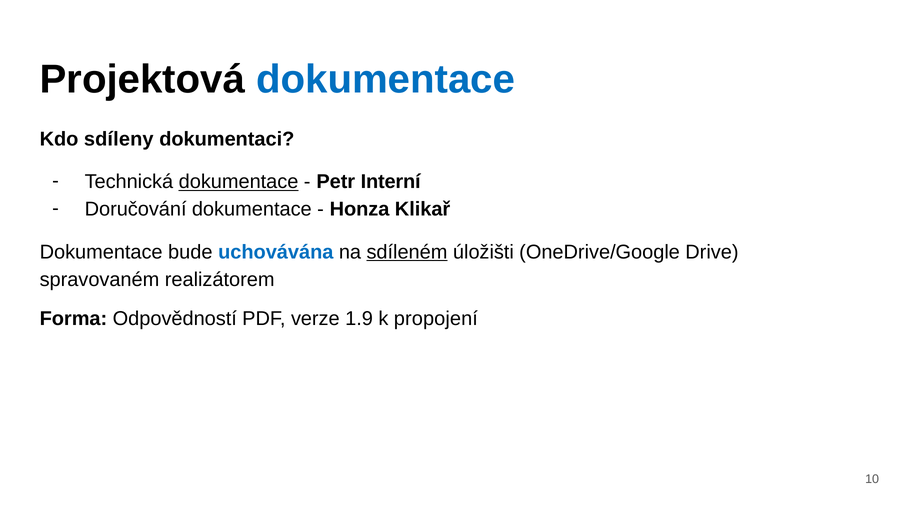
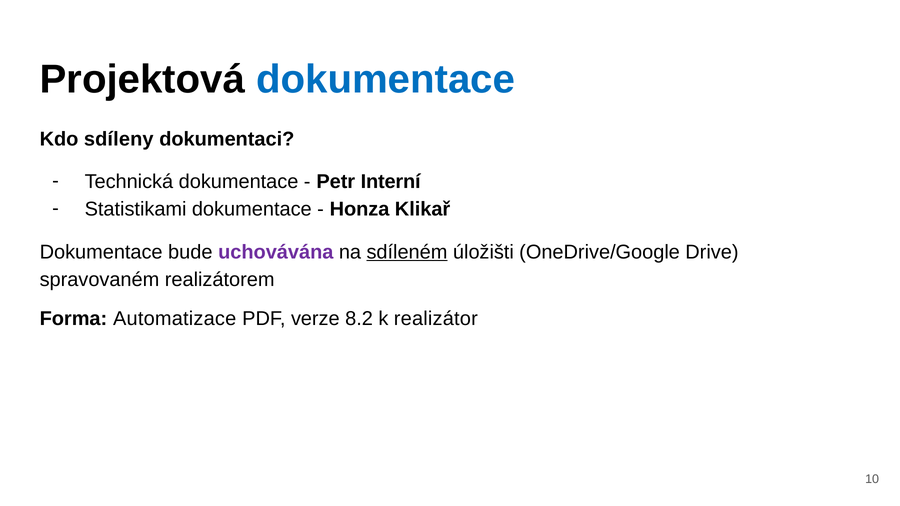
dokumentace at (239, 182) underline: present -> none
Doručování: Doručování -> Statistikami
uchovávána colour: blue -> purple
Odpovědností: Odpovědností -> Automatizace
1.9: 1.9 -> 8.2
propojení: propojení -> realizátor
